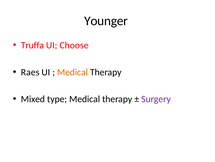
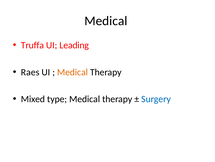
Younger at (106, 21): Younger -> Medical
Choose: Choose -> Leading
Surgery colour: purple -> blue
